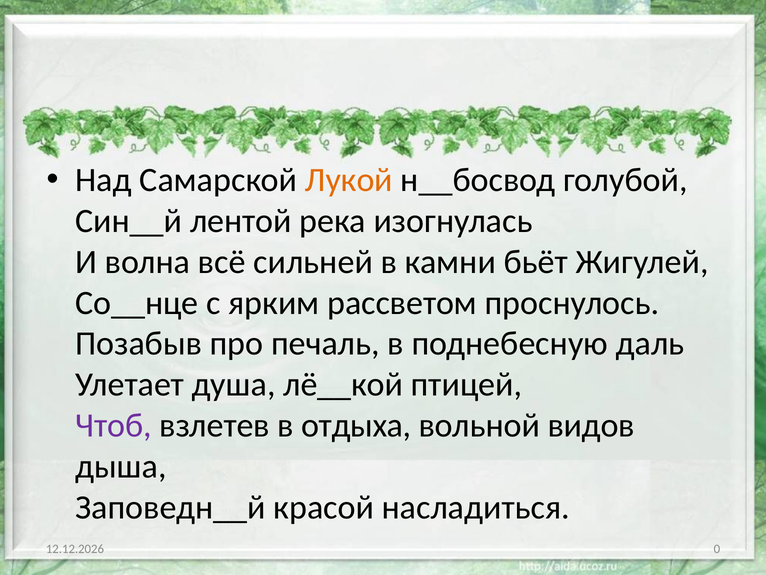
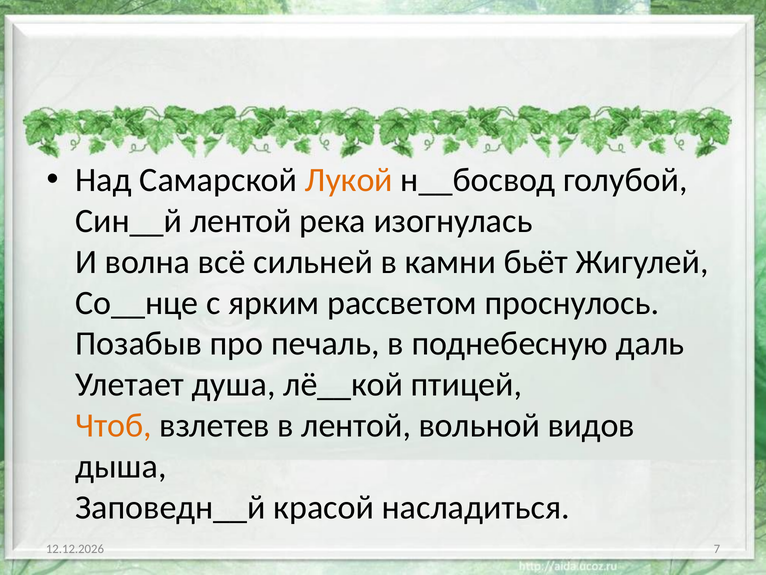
Чтоб colour: purple -> orange
в отдыха: отдыха -> лентой
0: 0 -> 7
